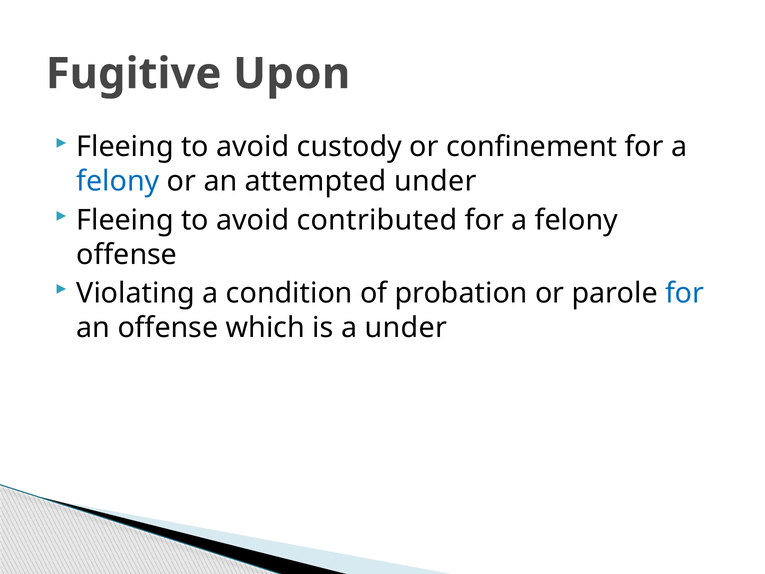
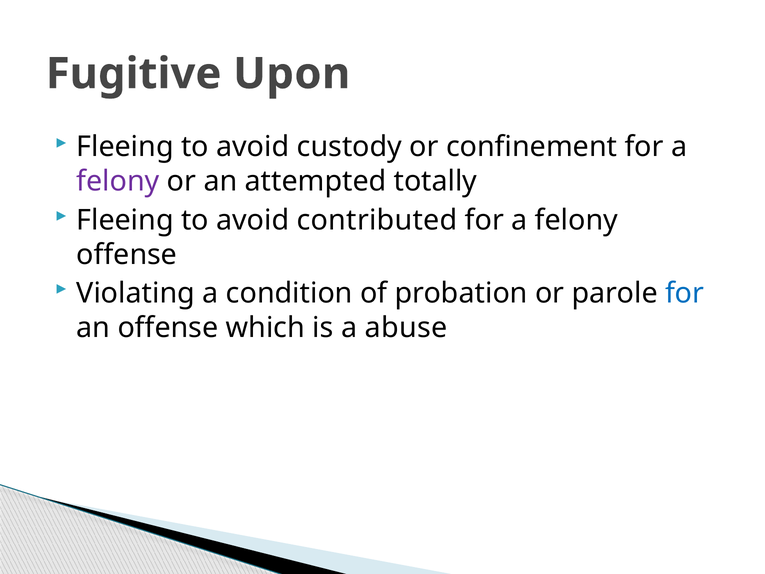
felony at (118, 181) colour: blue -> purple
attempted under: under -> totally
a under: under -> abuse
